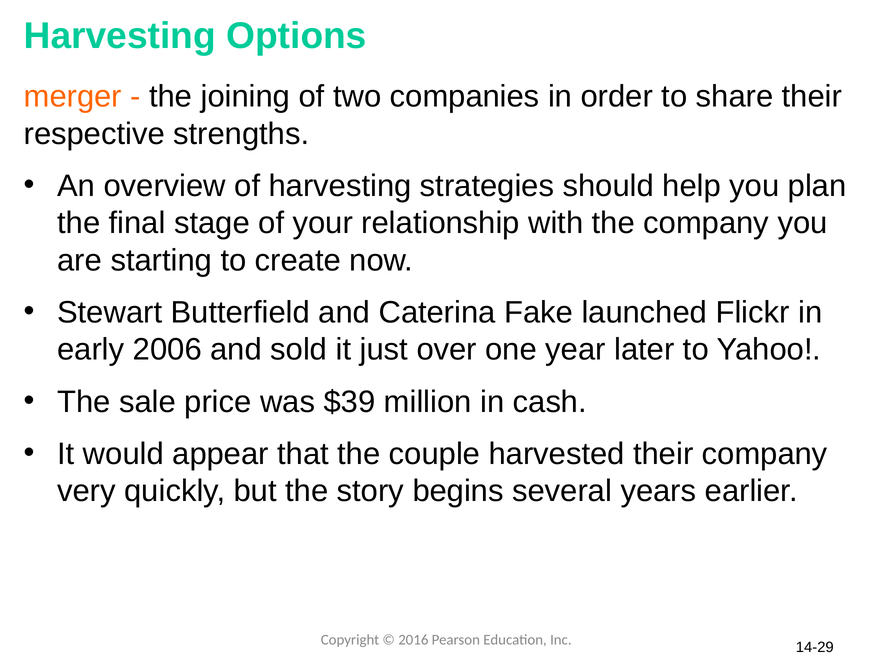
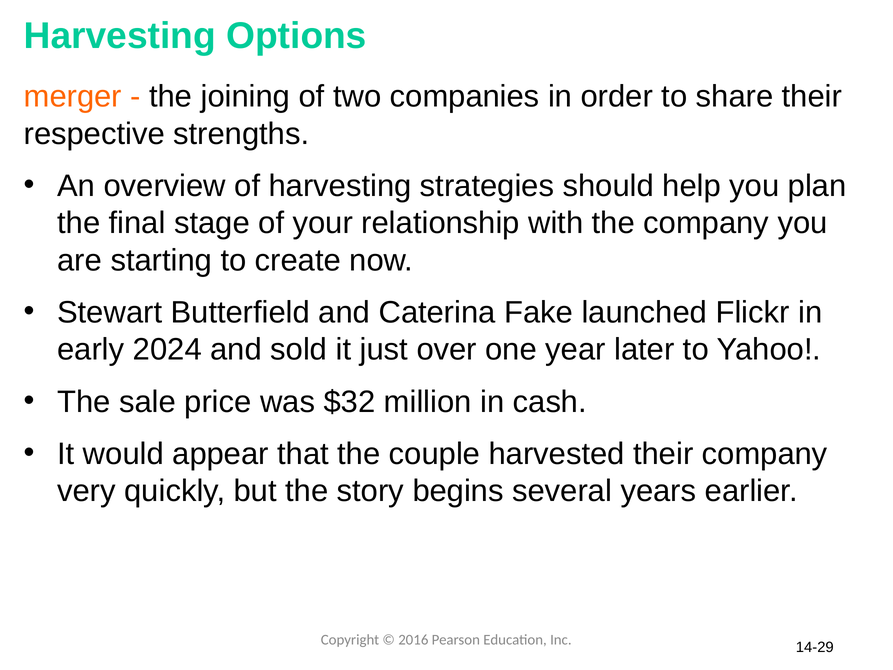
2006: 2006 -> 2024
$39: $39 -> $32
